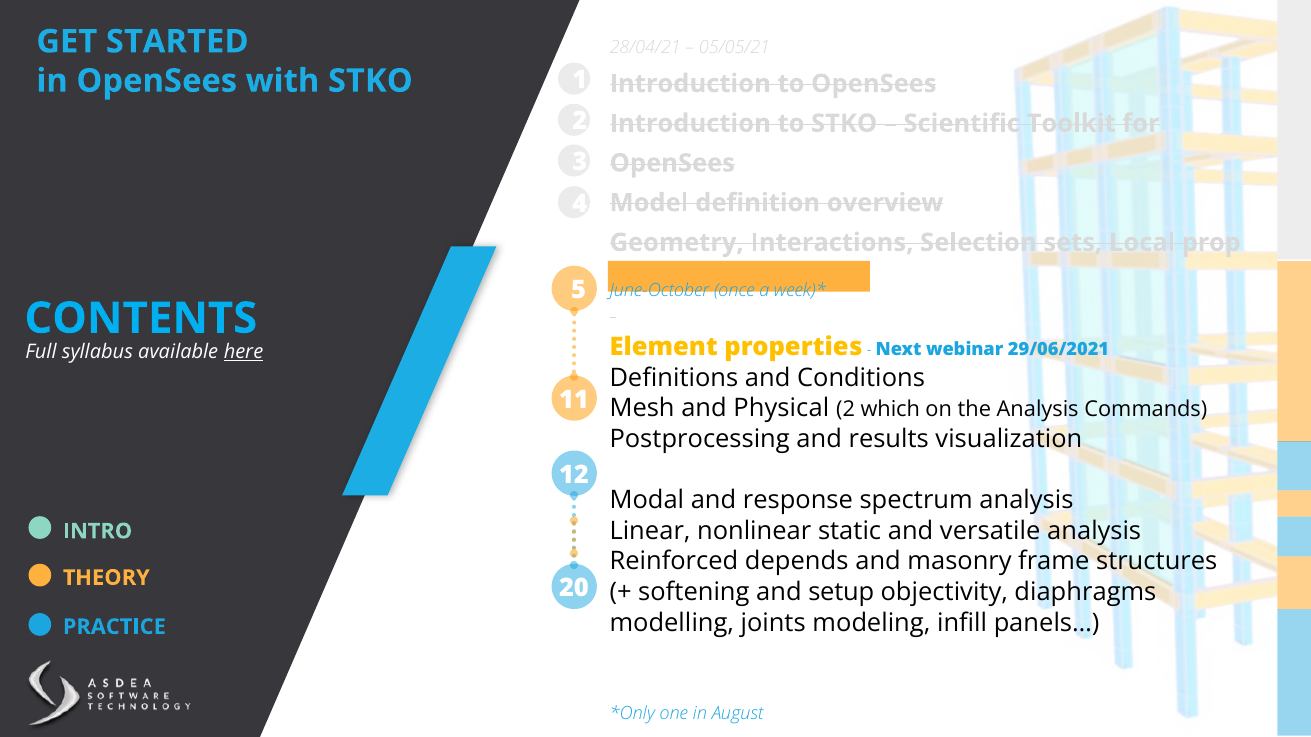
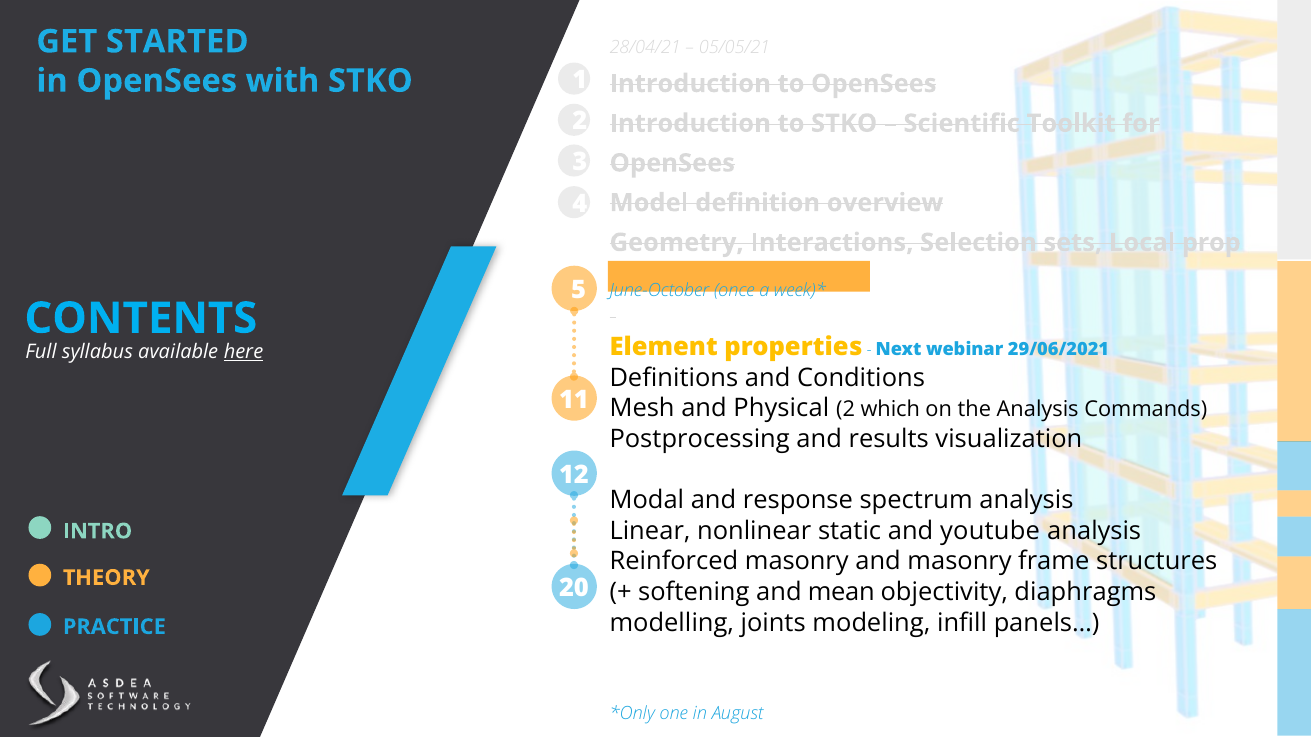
versatile: versatile -> youtube
Reinforced depends: depends -> masonry
setup: setup -> mean
